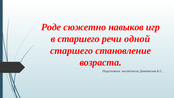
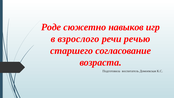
в старшего: старшего -> взрослого
одной: одной -> речью
становление: становление -> согласование
